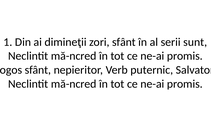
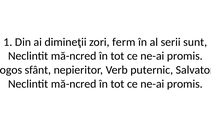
zori sfânt: sfânt -> ferm
